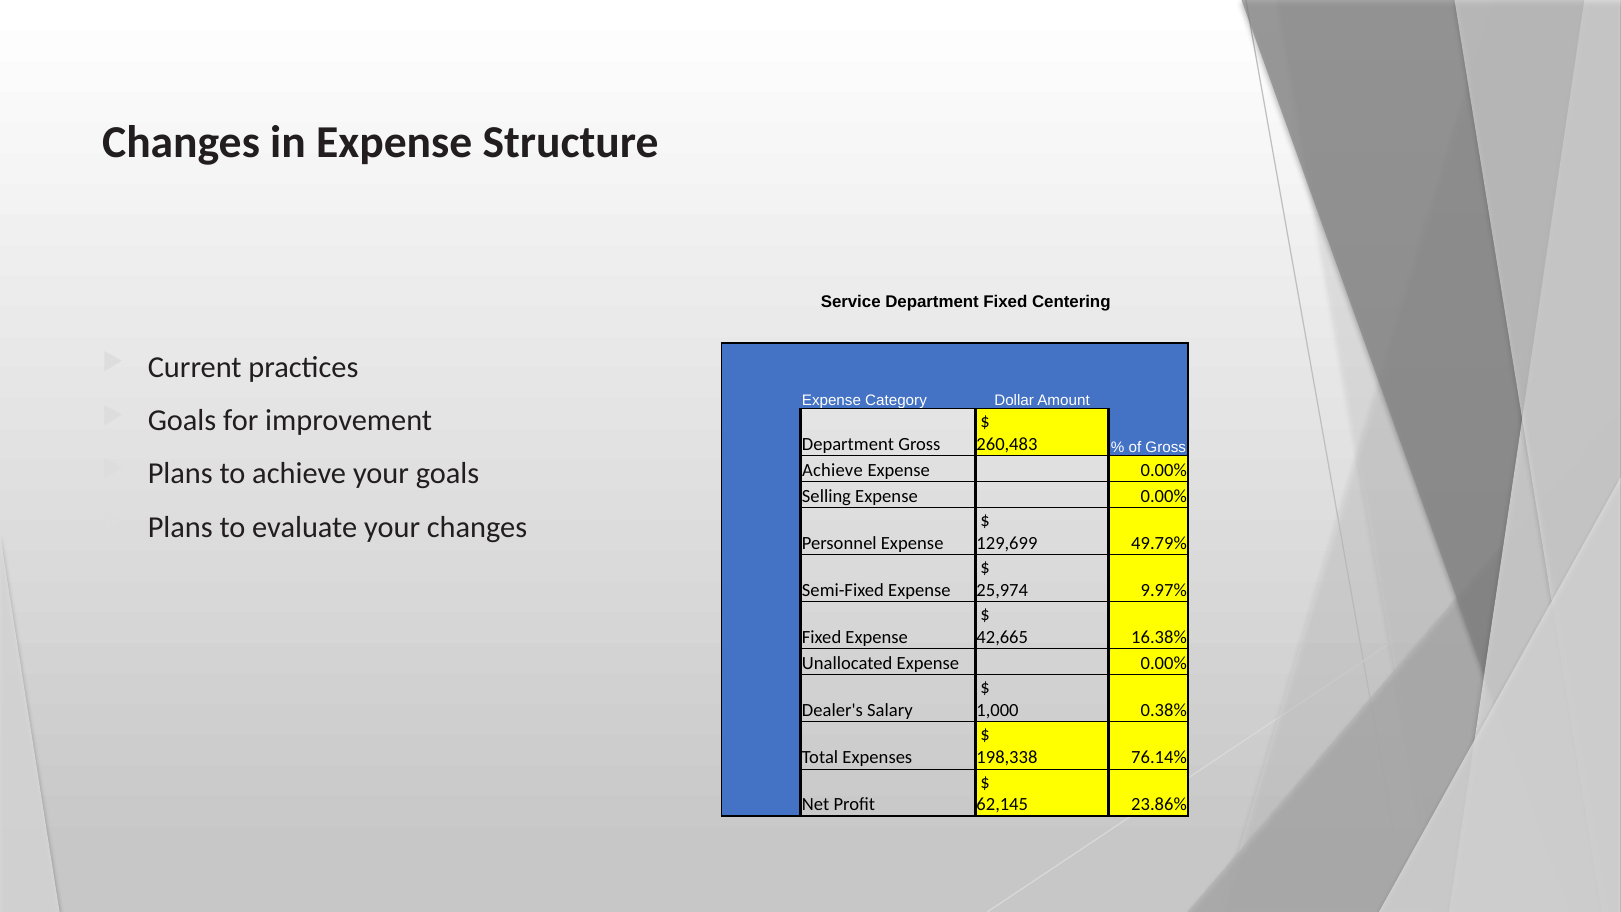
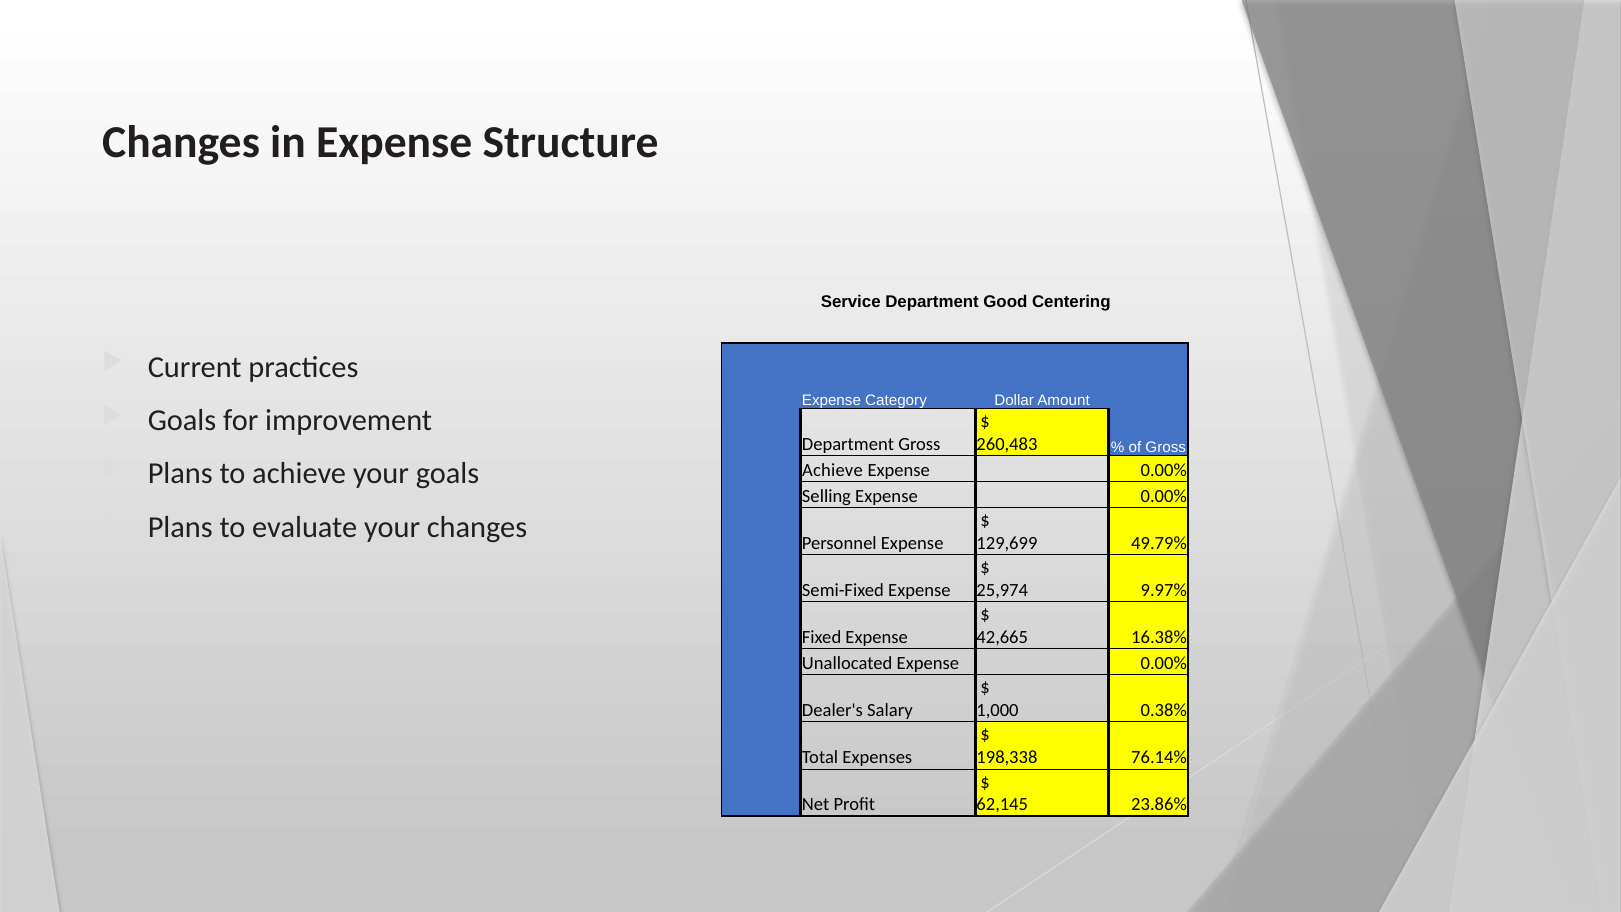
Department Fixed: Fixed -> Good
